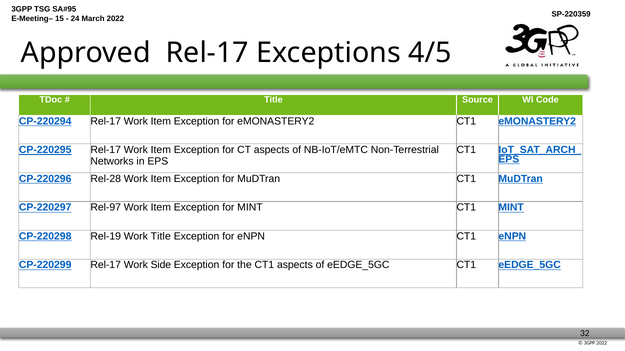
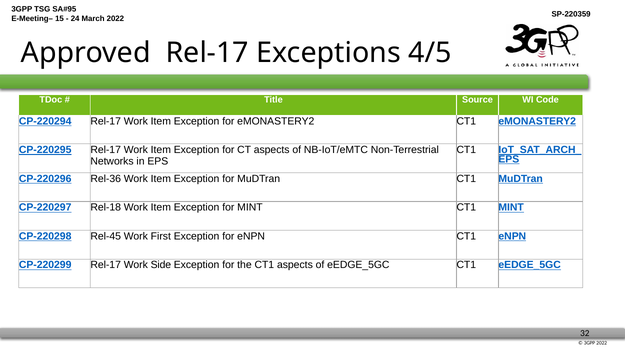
Rel-28: Rel-28 -> Rel-36
Rel-97: Rel-97 -> Rel-18
Rel-19: Rel-19 -> Rel-45
Work Title: Title -> First
